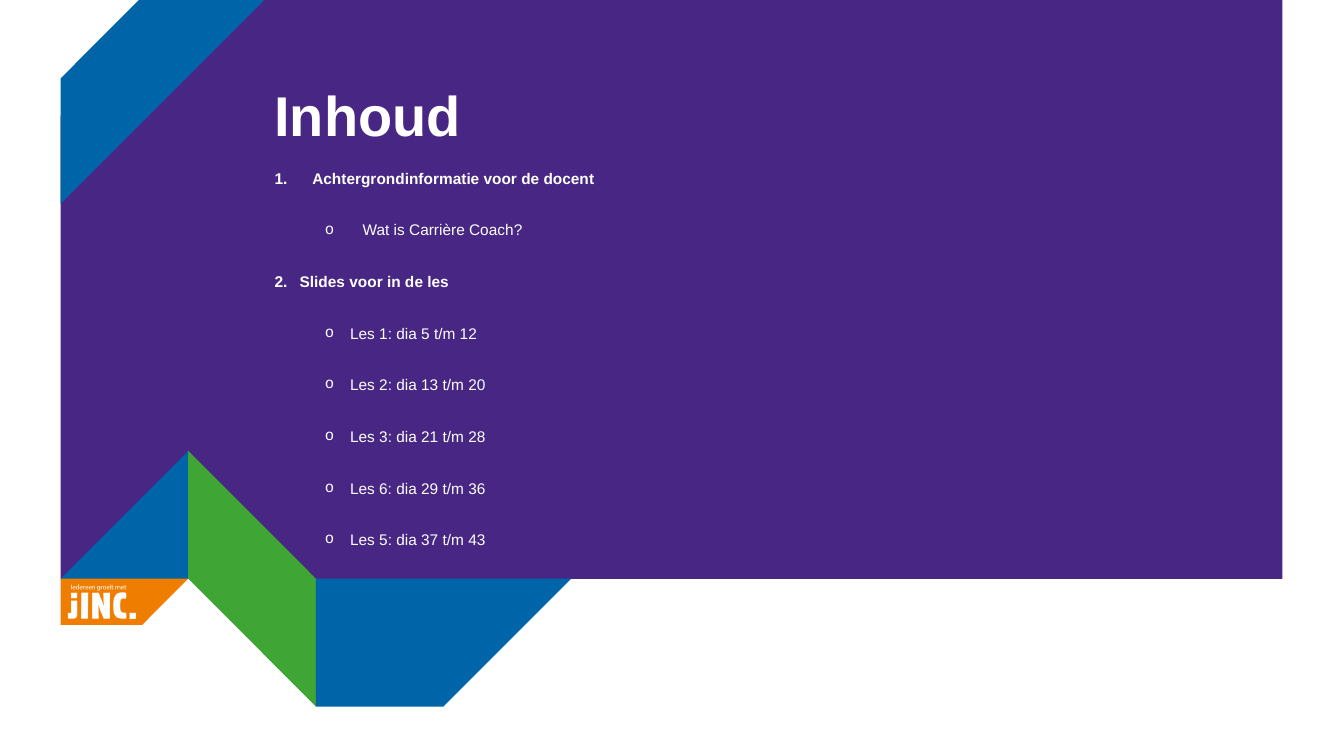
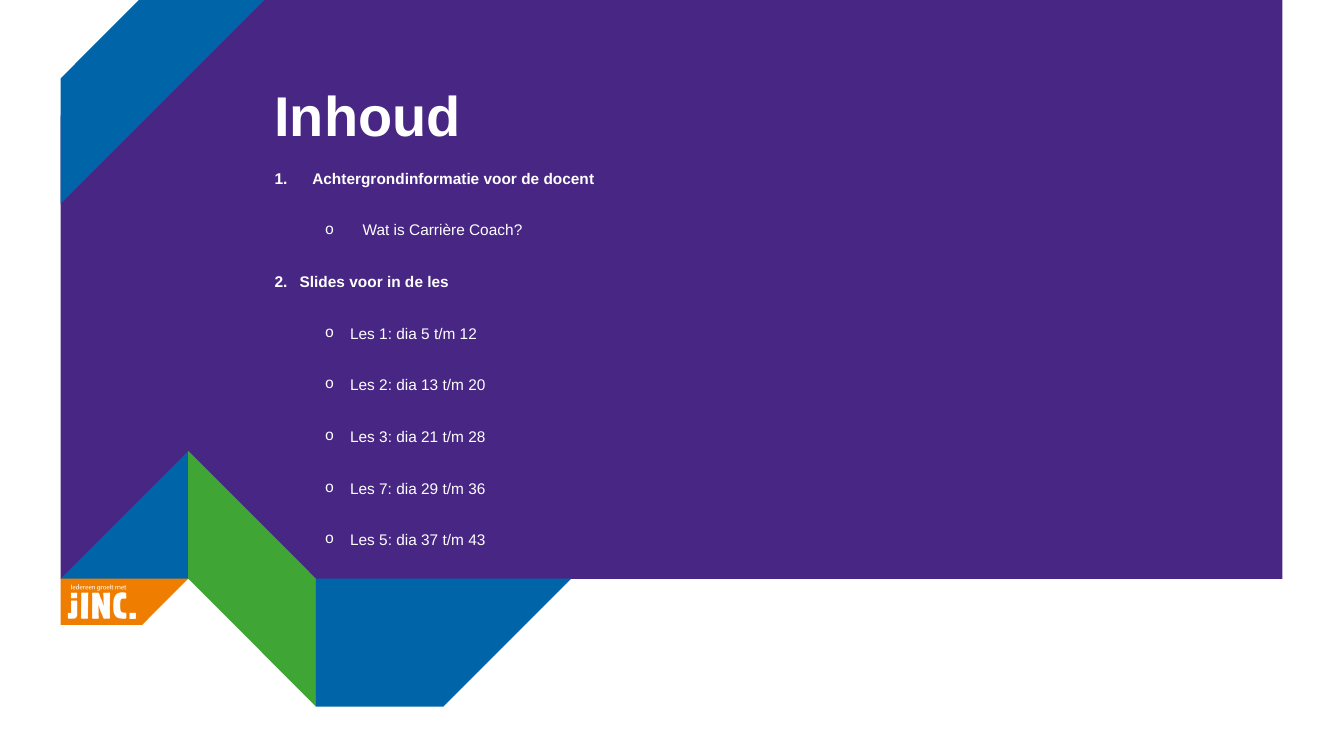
6: 6 -> 7
